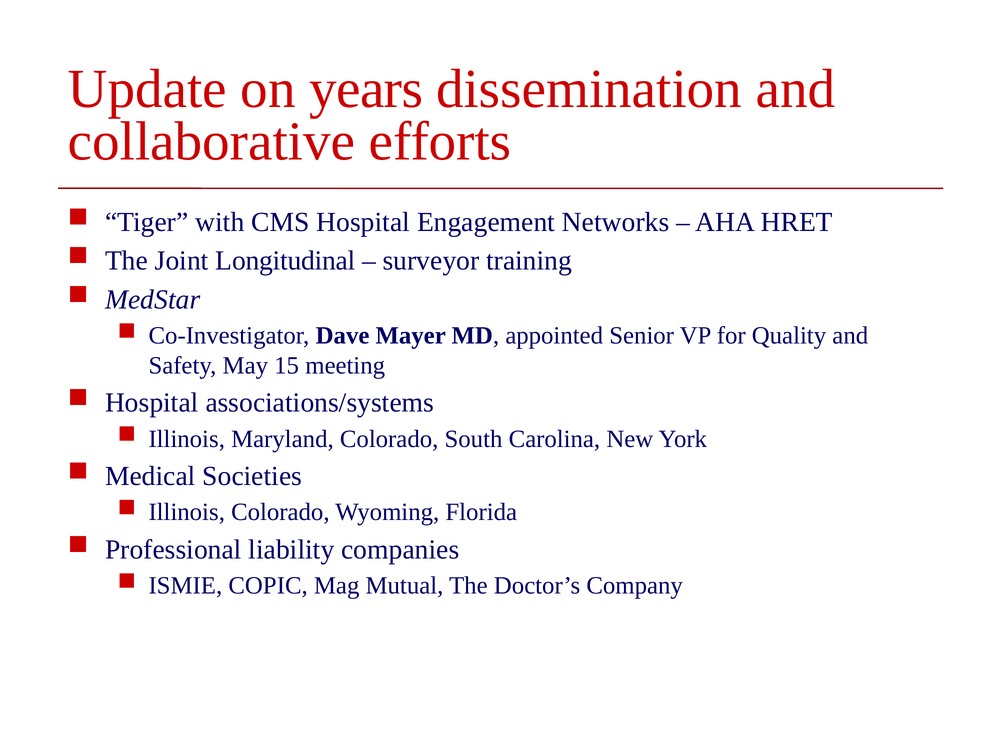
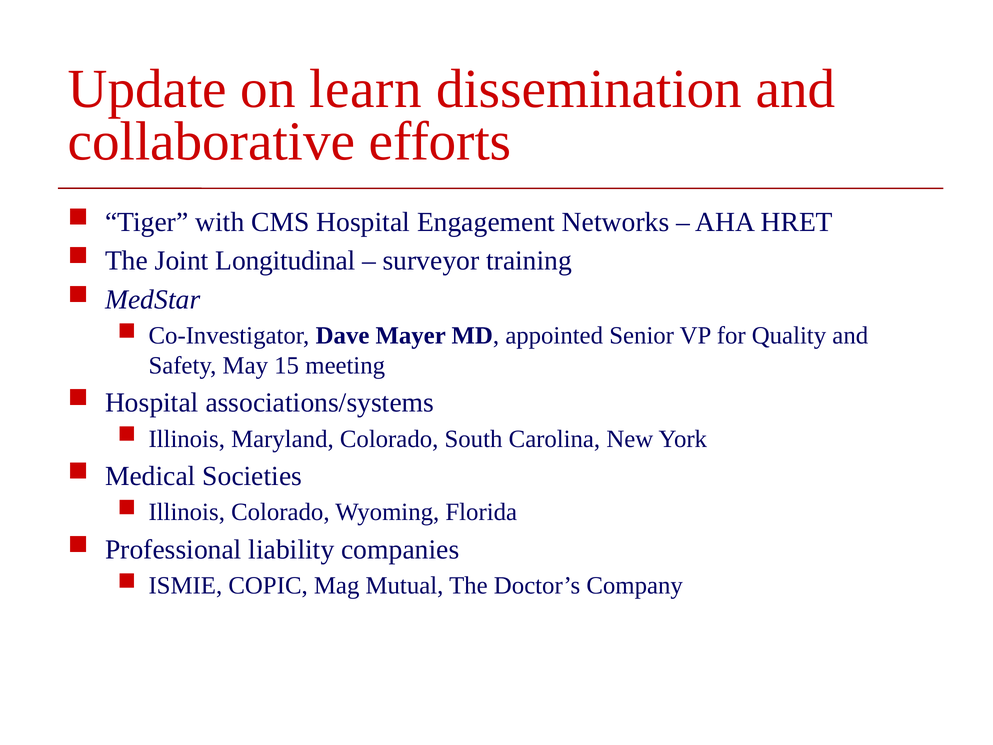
years: years -> learn
